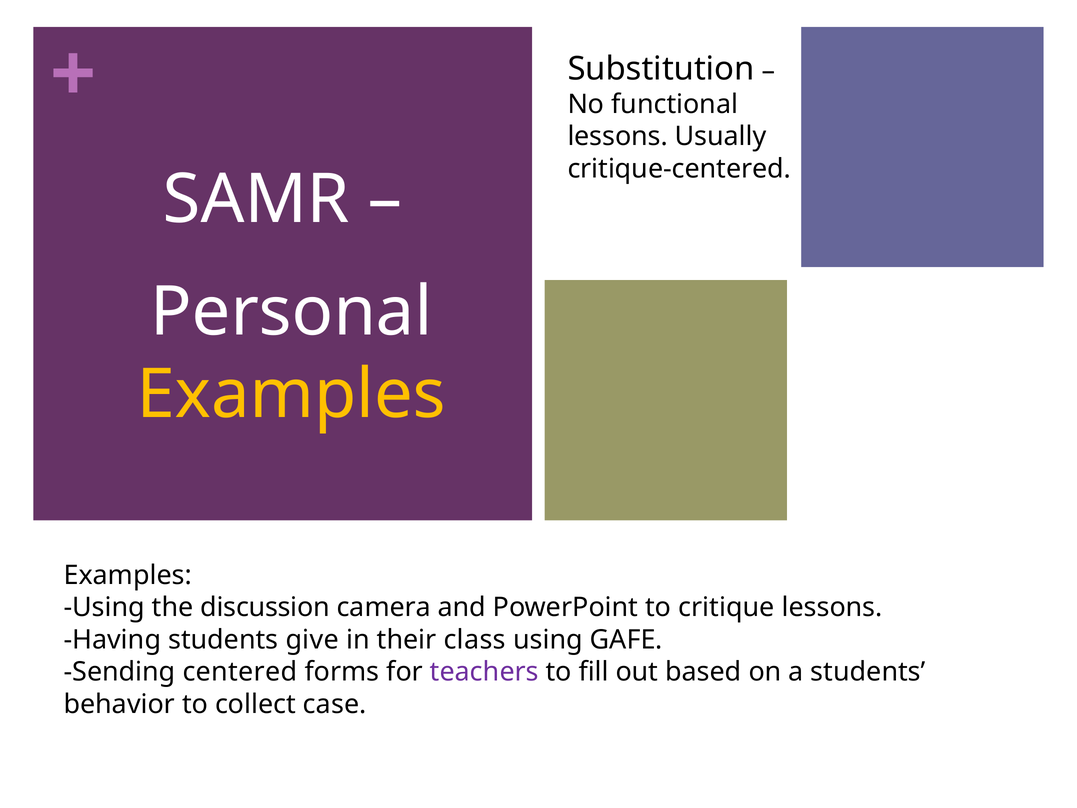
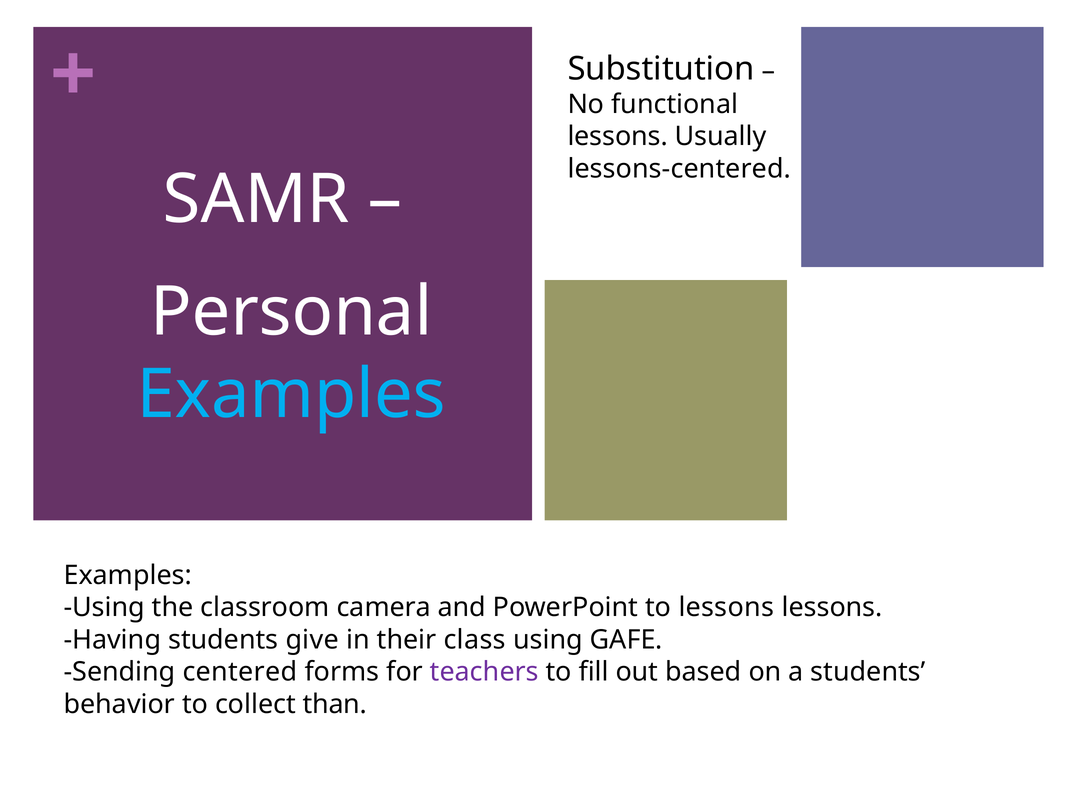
critique-centered: critique-centered -> lessons-centered
Examples at (291, 395) colour: yellow -> light blue
discussion: discussion -> classroom
to critique: critique -> lessons
case: case -> than
